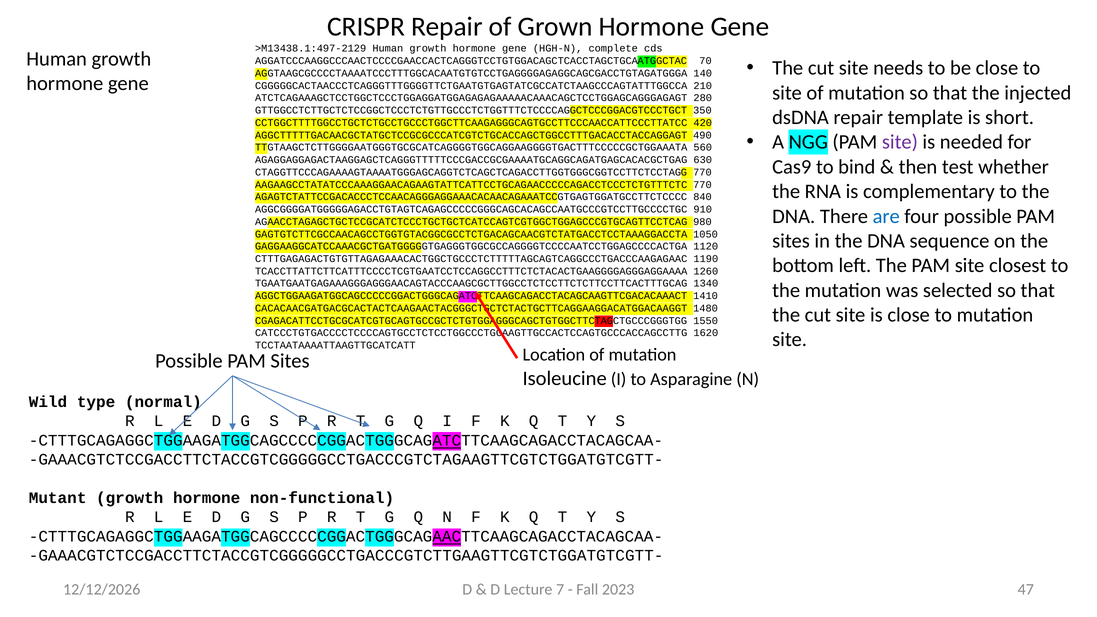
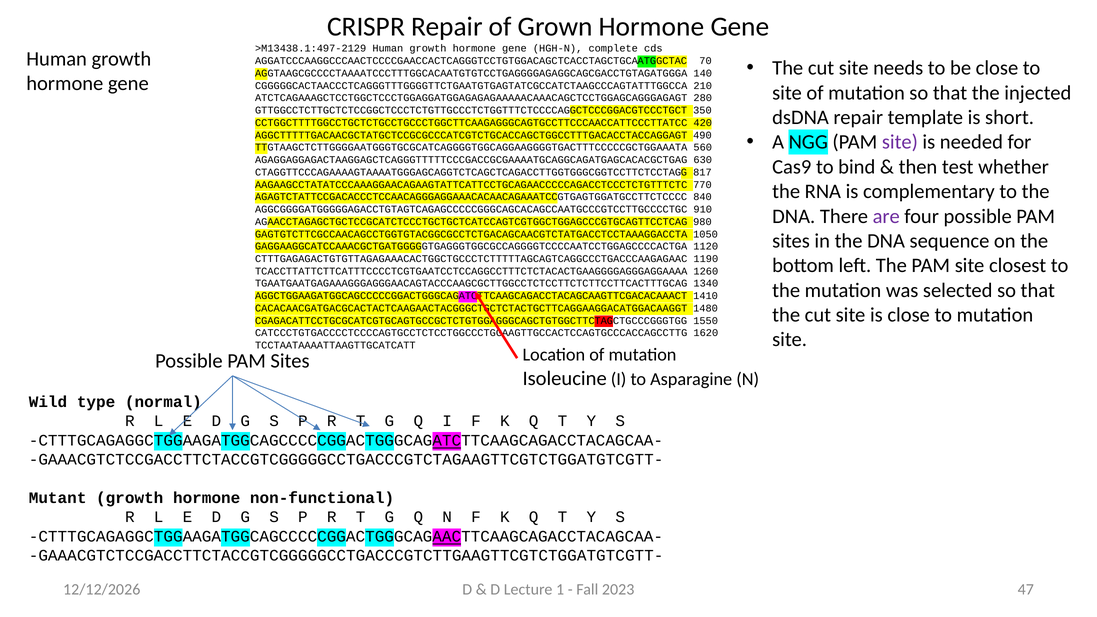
CTAGGTTCCCAGAAAAGTAAAATGGGAGCAGGTCTCAGCTCAGACCTTGGTGGGCGGTCCTTCTCCTAGG 770: 770 -> 817
are colour: blue -> purple
7: 7 -> 1
